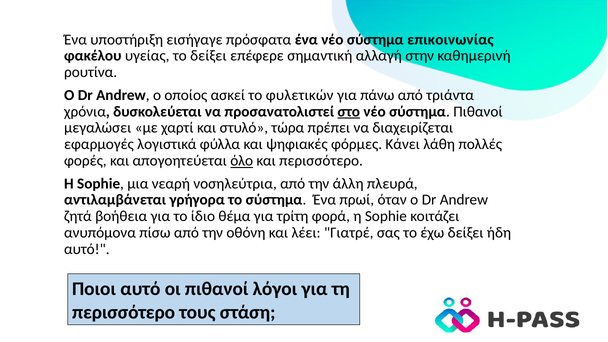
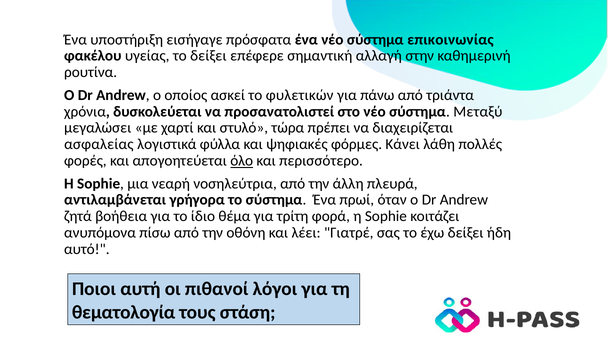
στο underline: present -> none
σύστημα Πιθανοί: Πιθανοί -> Μεταξύ
εφαρμογές: εφαρμογές -> ασφαλείας
Ποιοι αυτό: αυτό -> αυτή
περισσότερο at (124, 312): περισσότερο -> θεματολογία
